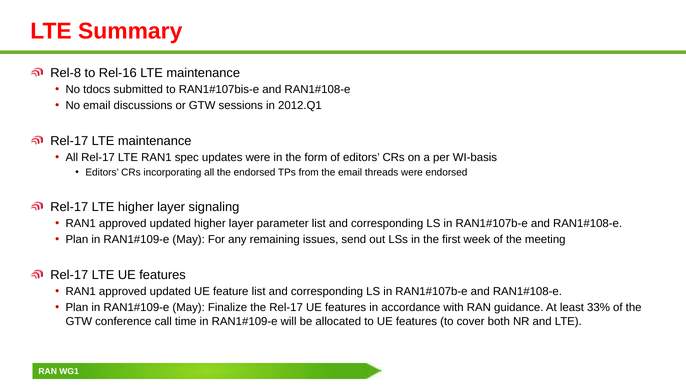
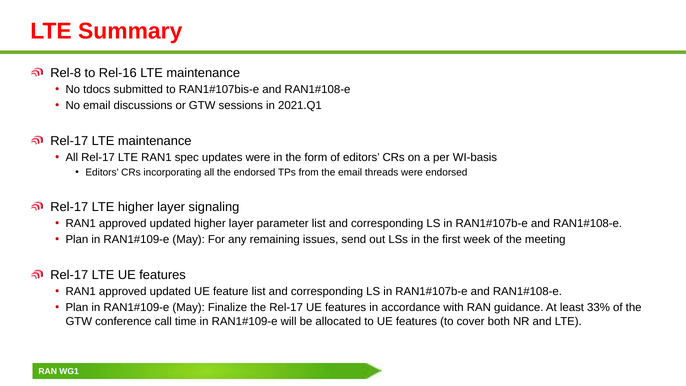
2012.Q1: 2012.Q1 -> 2021.Q1
